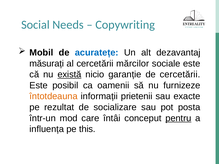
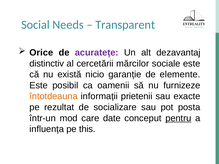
Copywriting: Copywriting -> Transparent
Mobil: Mobil -> Orice
acuratețe colour: blue -> purple
măsurați: măsurați -> distinctiv
există underline: present -> none
de cercetării: cercetării -> elemente
întâi: întâi -> date
